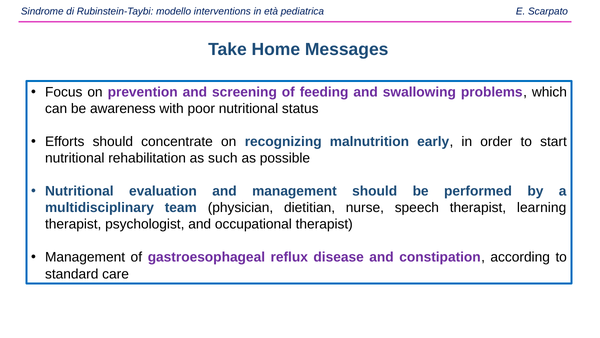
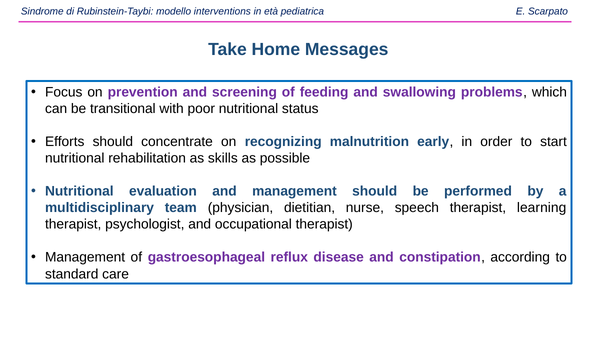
awareness: awareness -> transitional
such: such -> skills
